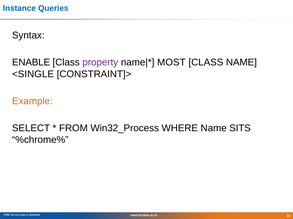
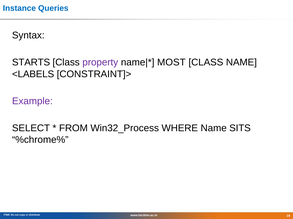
ENABLE: ENABLE -> STARTS
<SINGLE: <SINGLE -> <LABELS
Example colour: orange -> purple
